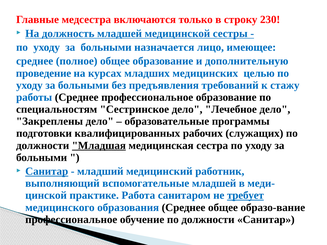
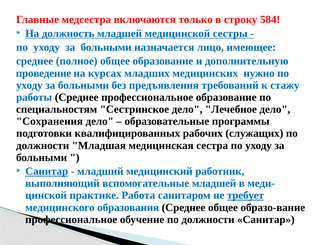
230: 230 -> 584
целью: целью -> нужно
Закреплены: Закреплены -> Сохранения
Младшая underline: present -> none
